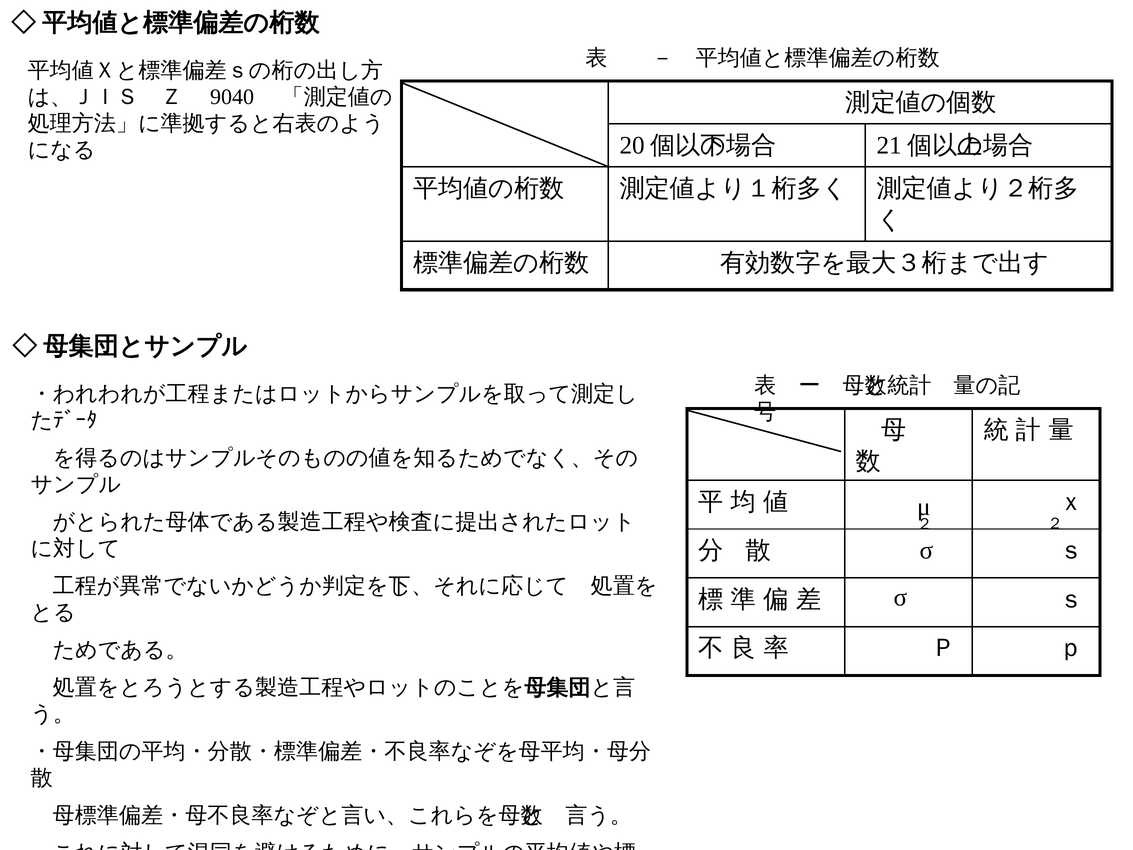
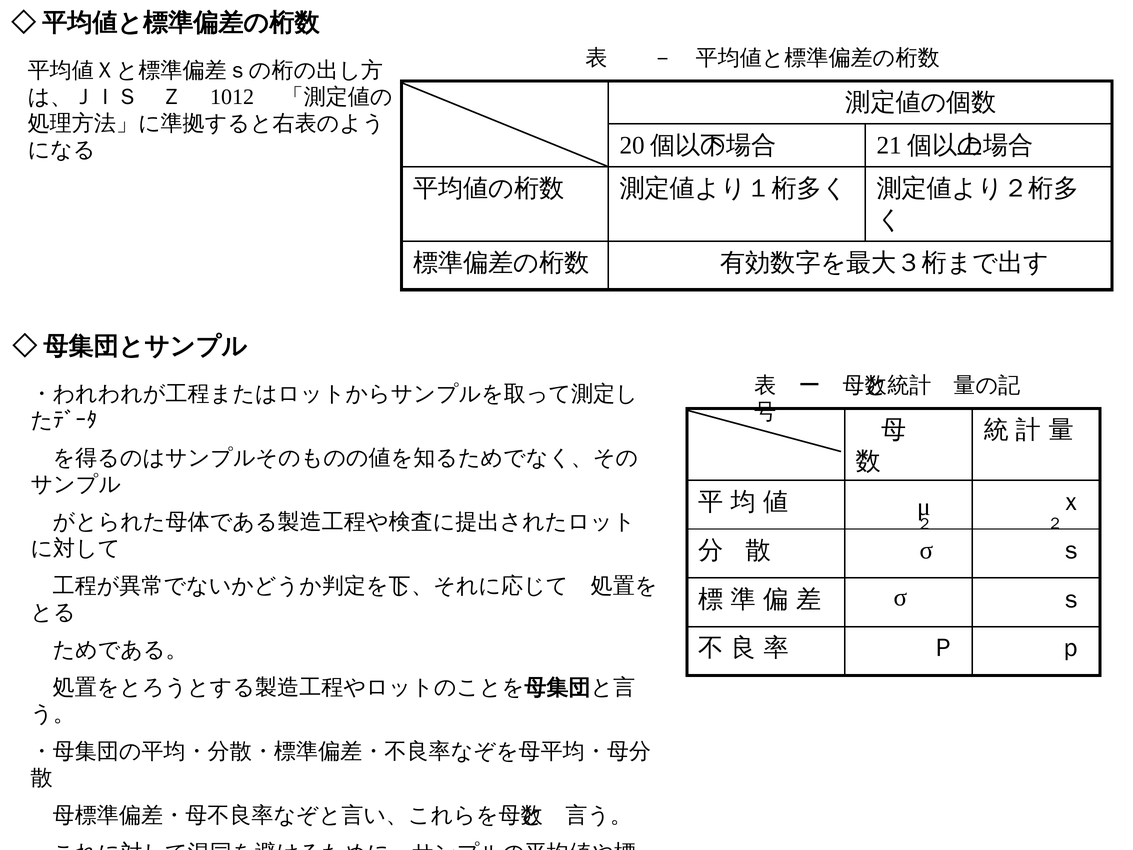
9040: 9040 -> 1012
